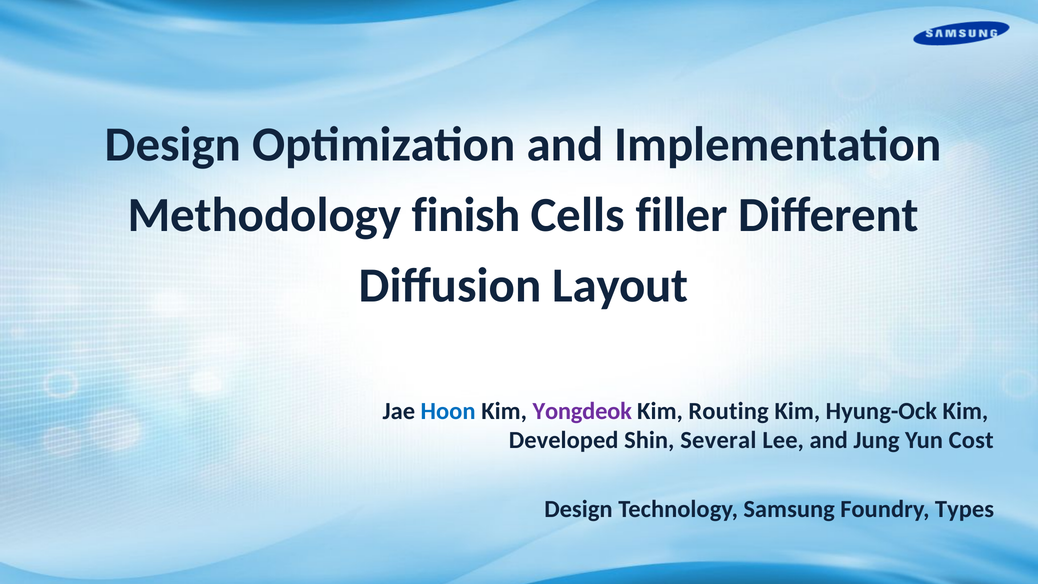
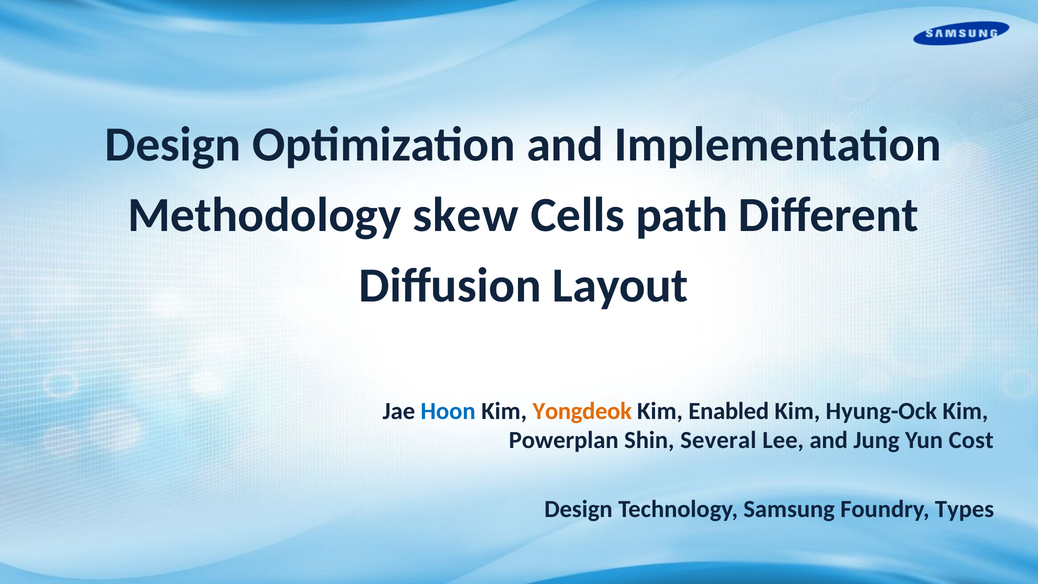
finish: finish -> skew
filler: filler -> path
Yongdeok colour: purple -> orange
Routing: Routing -> Enabled
Developed: Developed -> Powerplan
